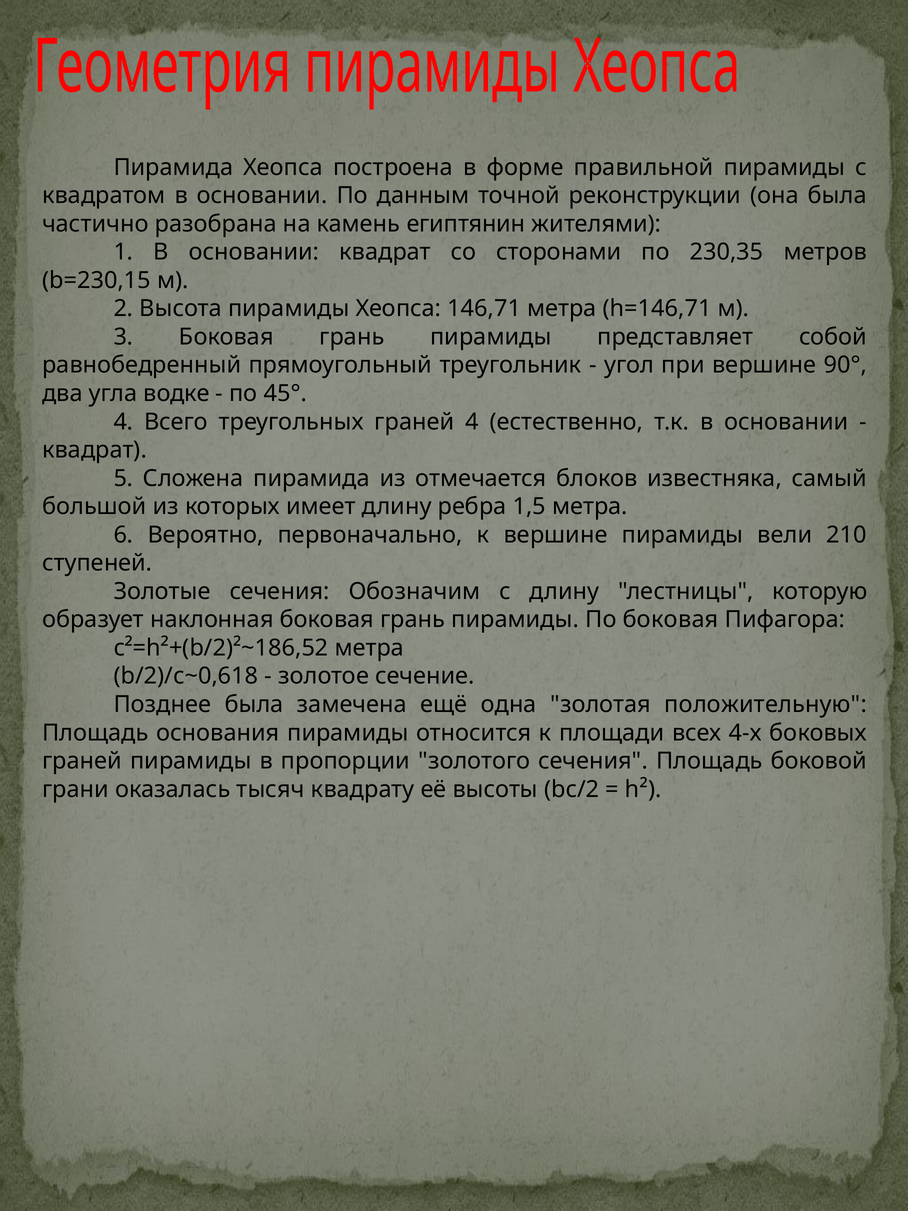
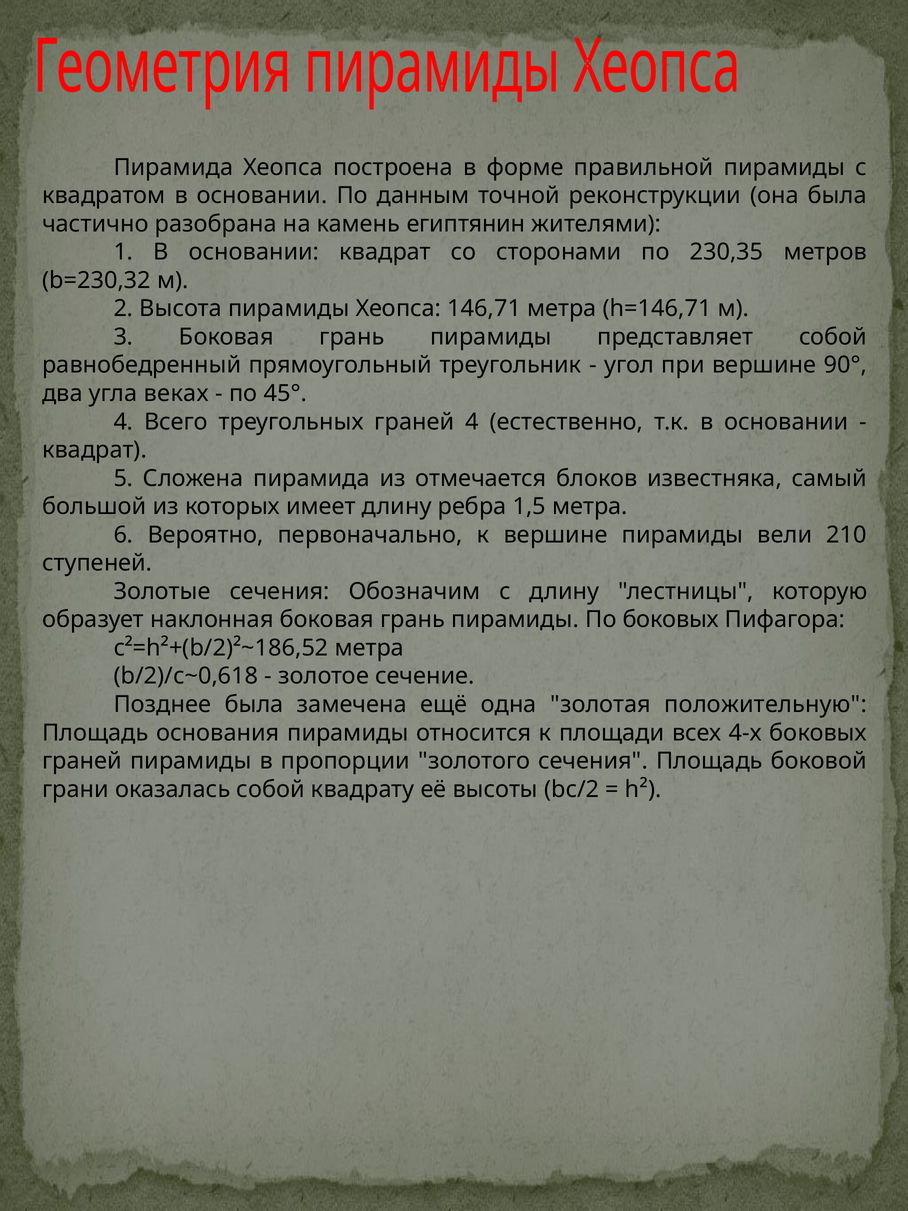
b=230,15: b=230,15 -> b=230,32
водке: водке -> веках
По боковая: боковая -> боковых
оказалась тысяч: тысяч -> собой
